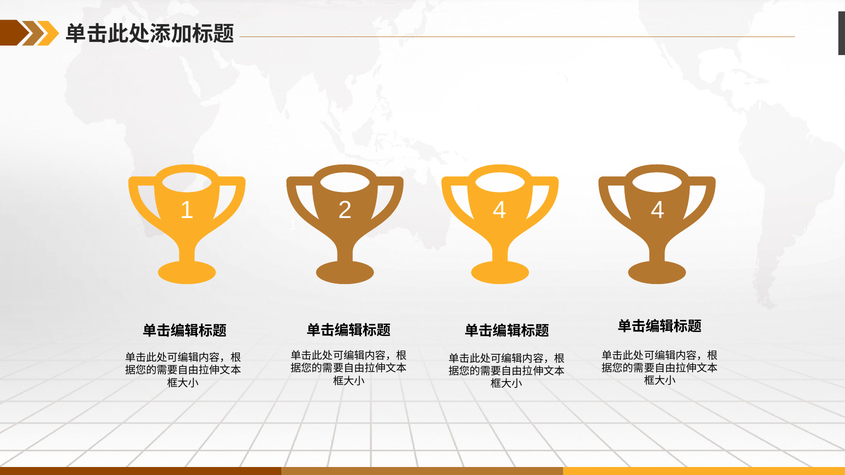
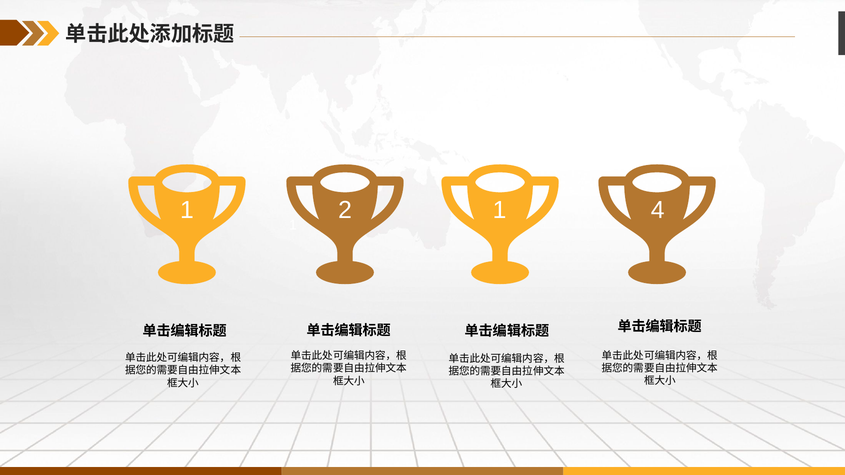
2 4: 4 -> 1
